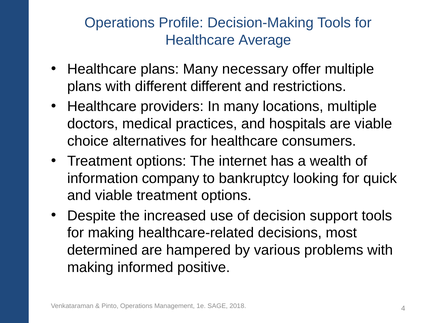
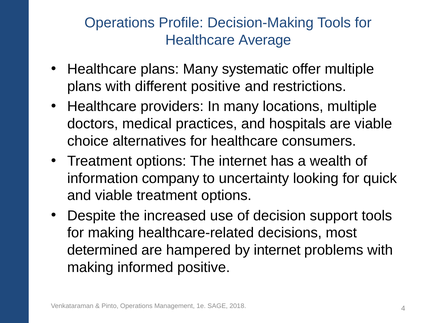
necessary: necessary -> systematic
different different: different -> positive
bankruptcy: bankruptcy -> uncertainty
by various: various -> internet
